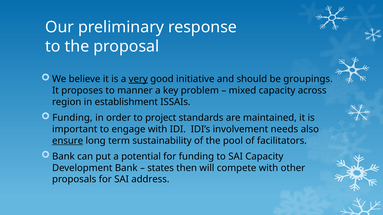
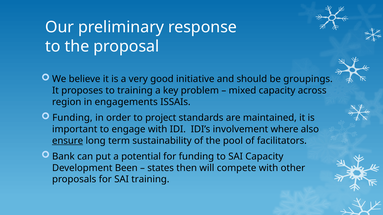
very underline: present -> none
to manner: manner -> training
establishment: establishment -> engagements
needs: needs -> where
Development Bank: Bank -> Been
SAI address: address -> training
